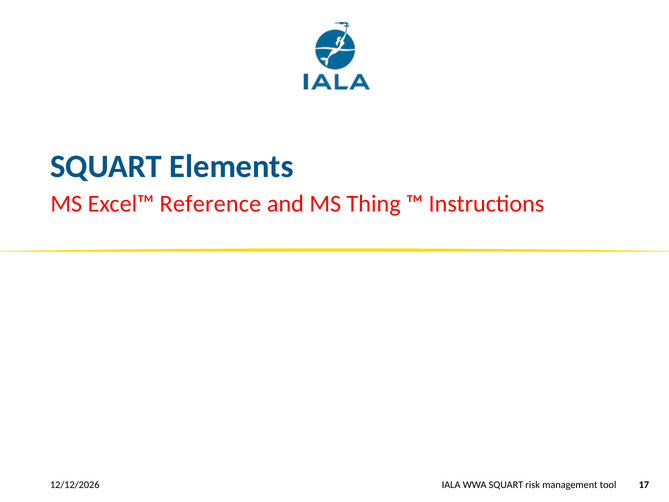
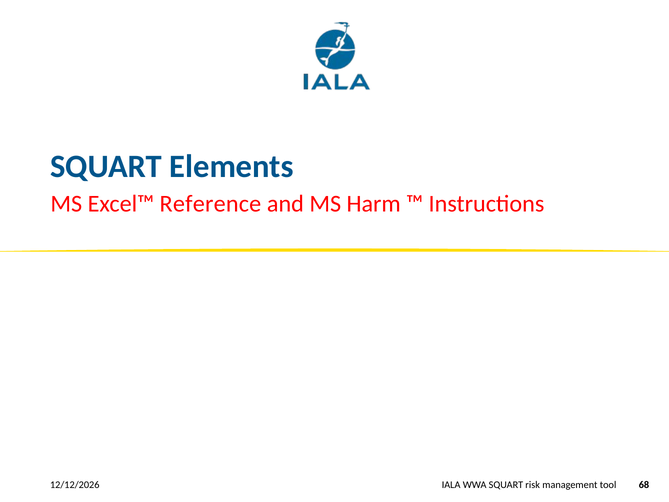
Thing: Thing -> Harm
17: 17 -> 68
